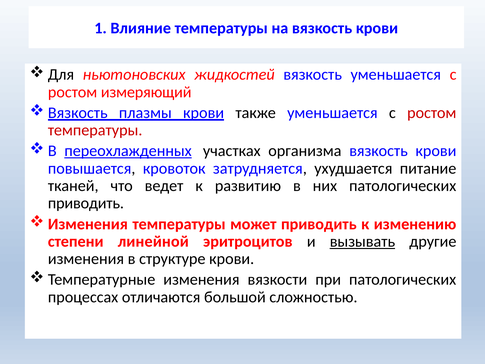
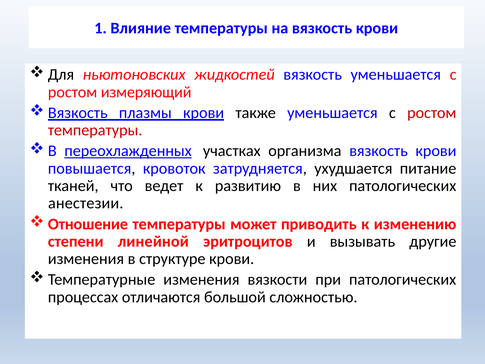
приводить at (86, 203): приводить -> анестезии
Изменения at (88, 224): Изменения -> Отношение
вызывать underline: present -> none
